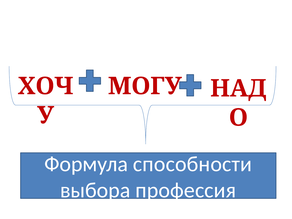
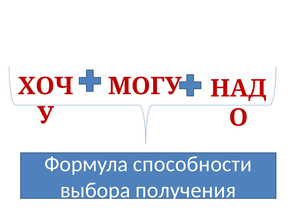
профессия: профессия -> получения
